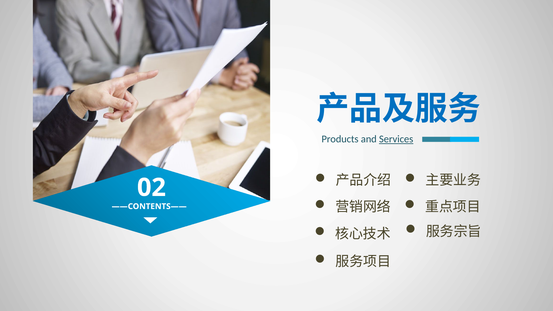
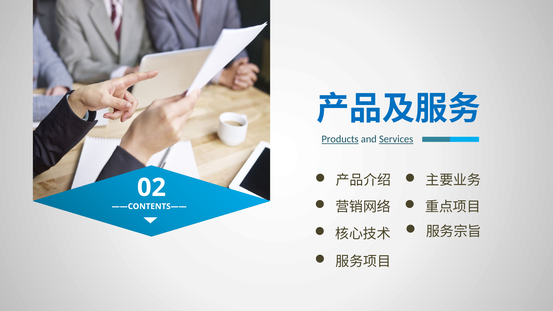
Products underline: none -> present
